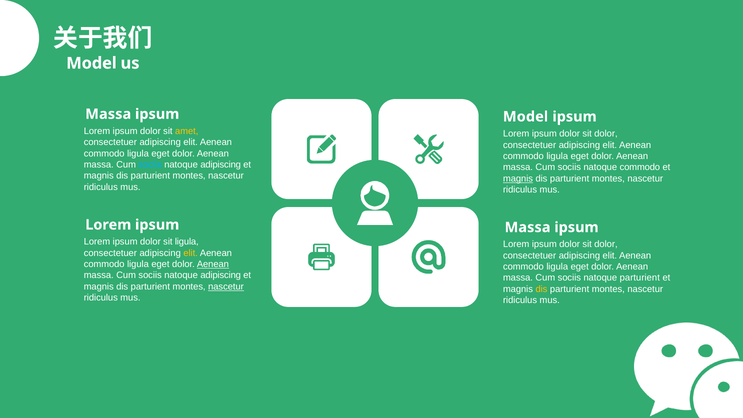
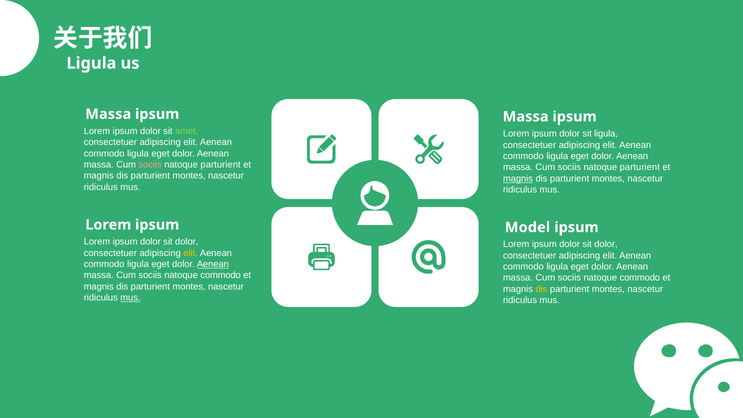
Model at (91, 63): Model -> Ligula
Model at (526, 117): Model -> Massa
amet colour: yellow -> light green
dolor at (606, 134): dolor -> ligula
sociis at (150, 165) colour: light blue -> pink
adipiscing at (221, 165): adipiscing -> parturient
commodo at (640, 167): commodo -> parturient
Massa at (528, 227): Massa -> Model
ligula at (187, 242): ligula -> dolor
adipiscing at (221, 275): adipiscing -> commodo
parturient at (640, 278): parturient -> commodo
nascetur at (226, 286) underline: present -> none
mus at (130, 298) underline: none -> present
